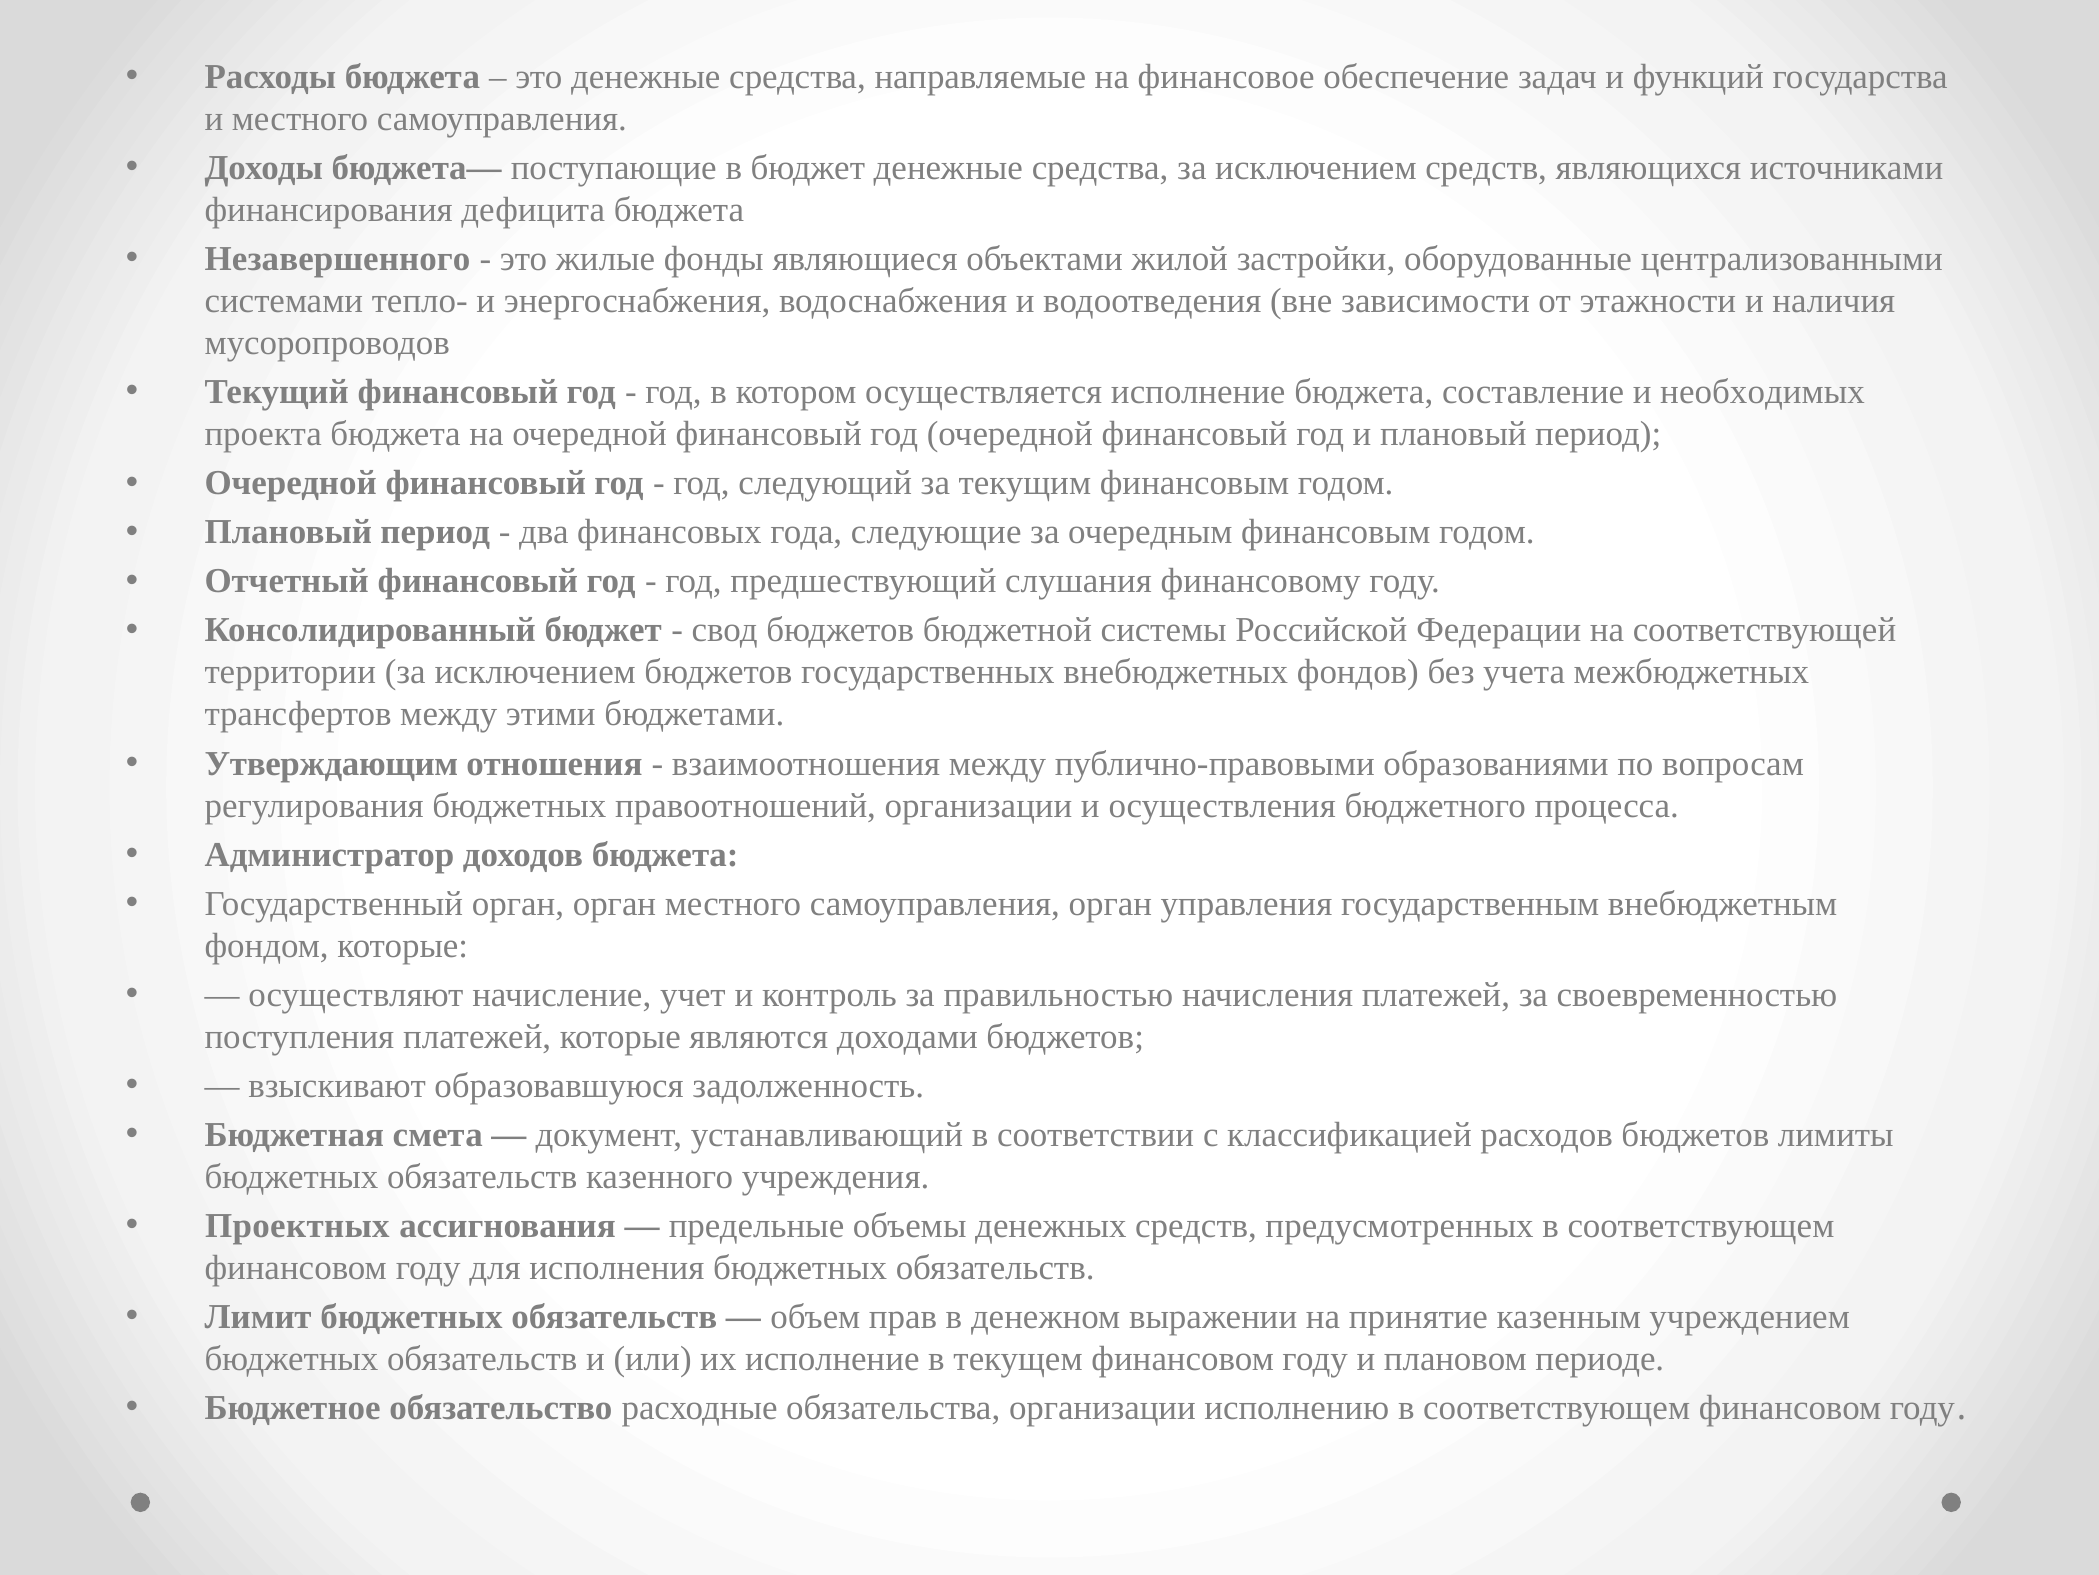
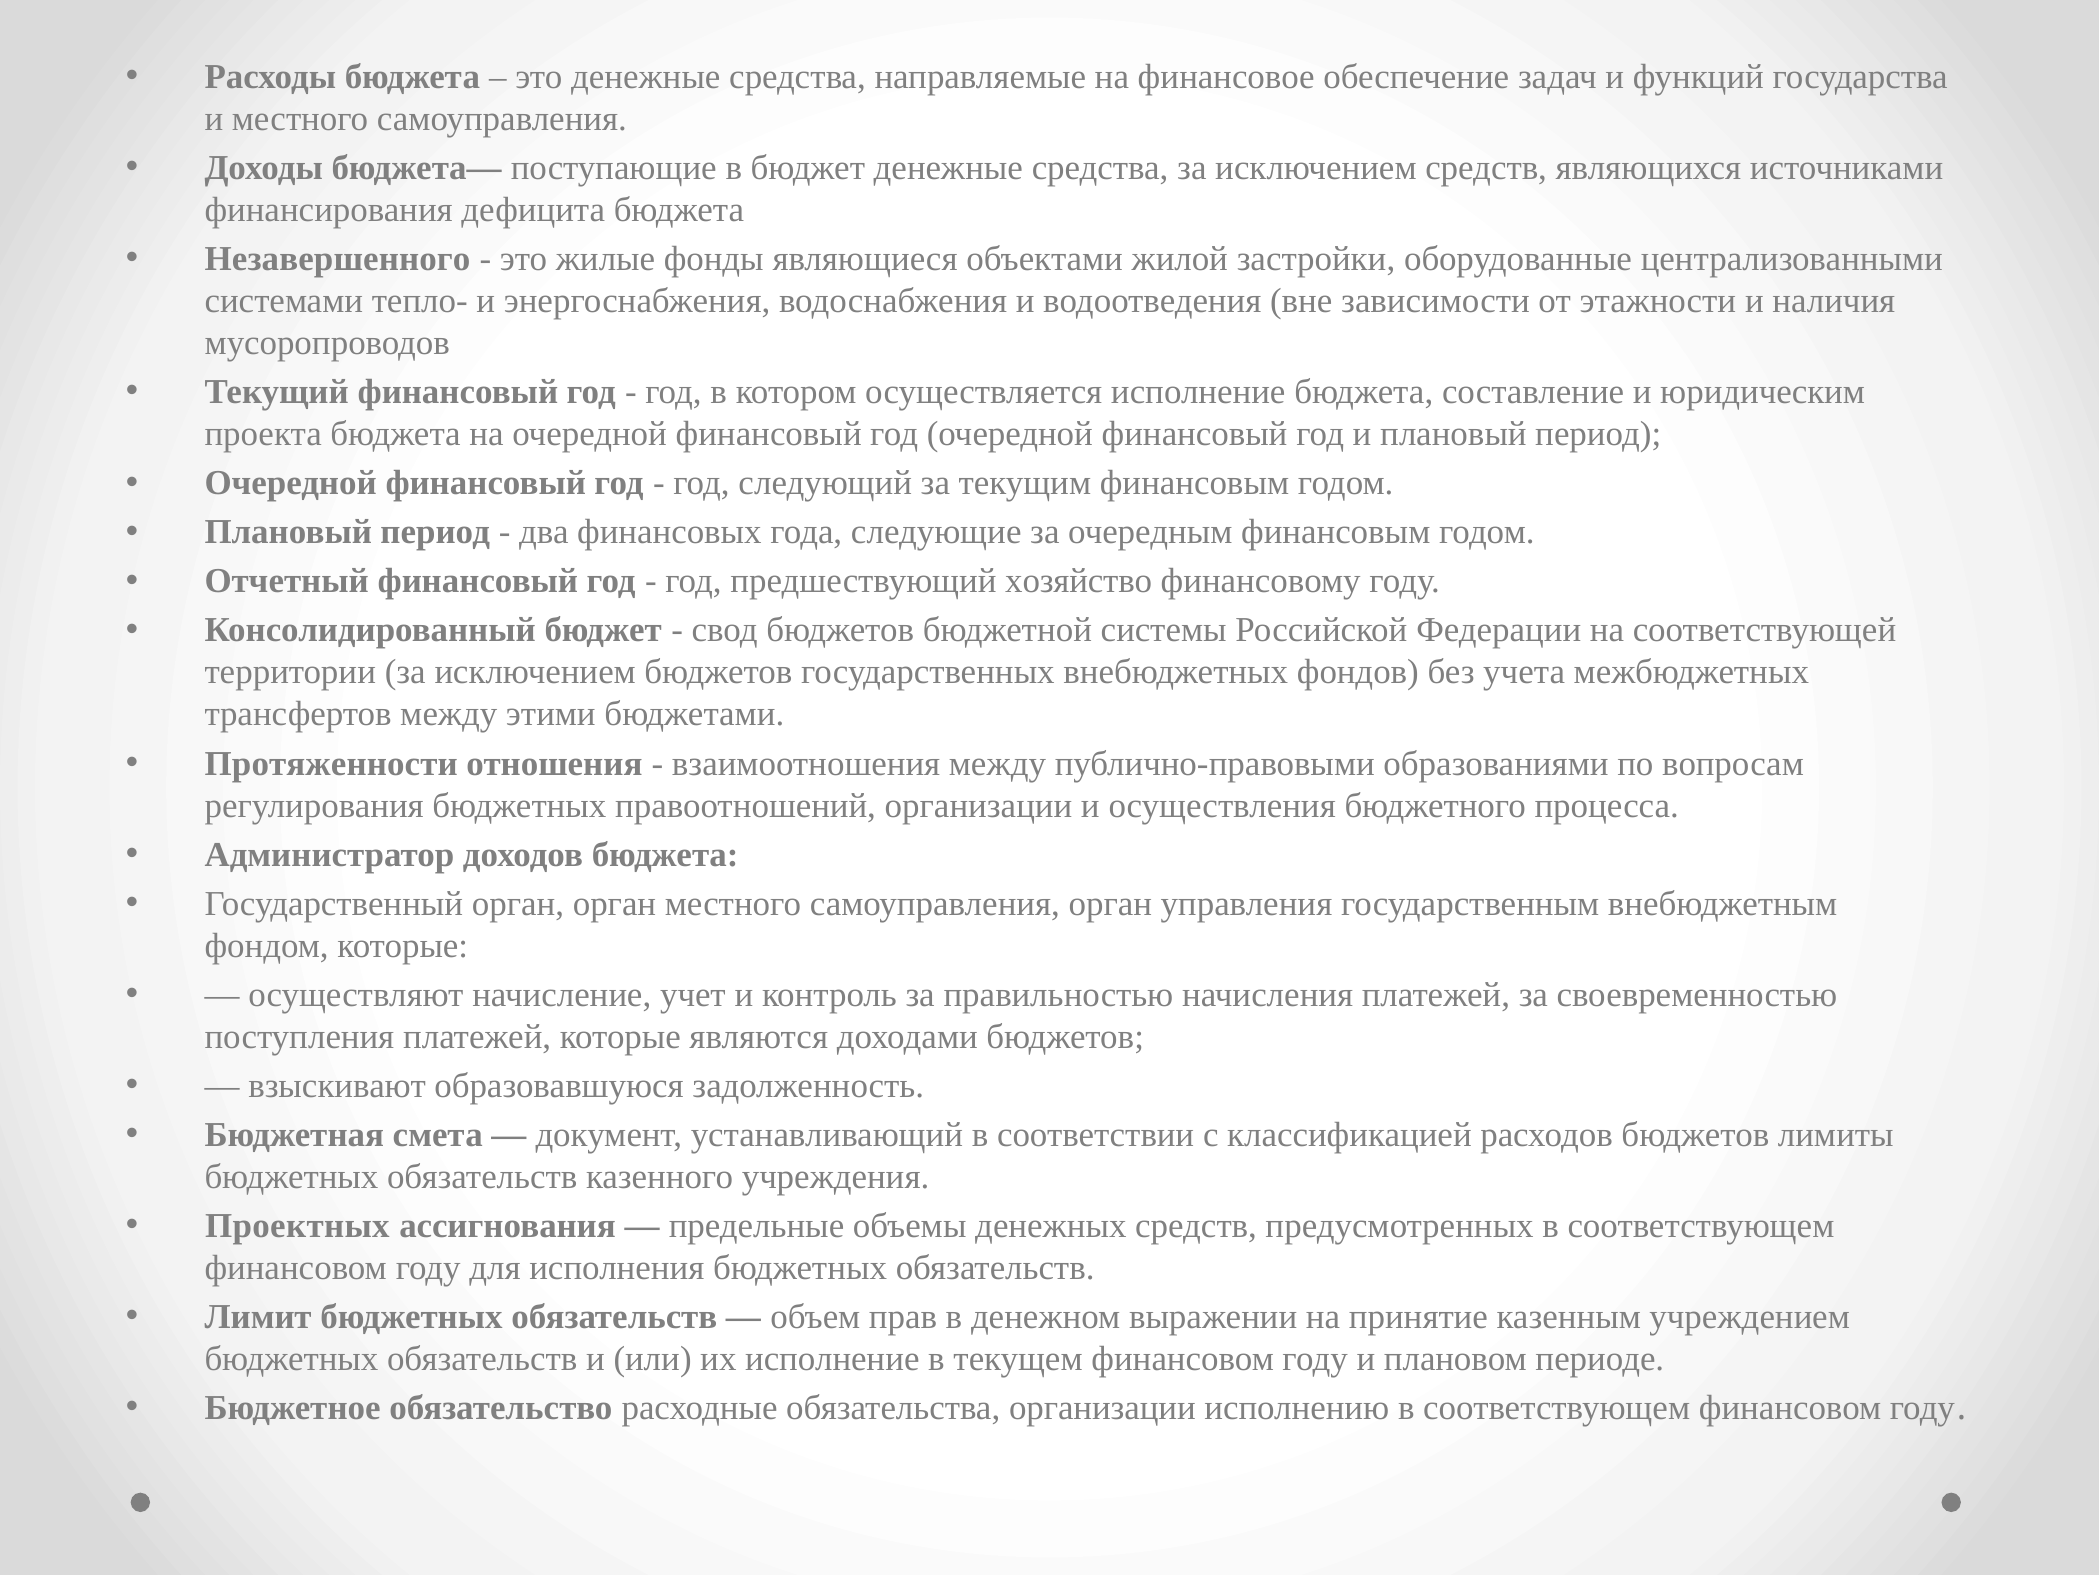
необходимых: необходимых -> юридическим
слушания: слушания -> хозяйство
Утверждающим: Утверждающим -> Протяженности
